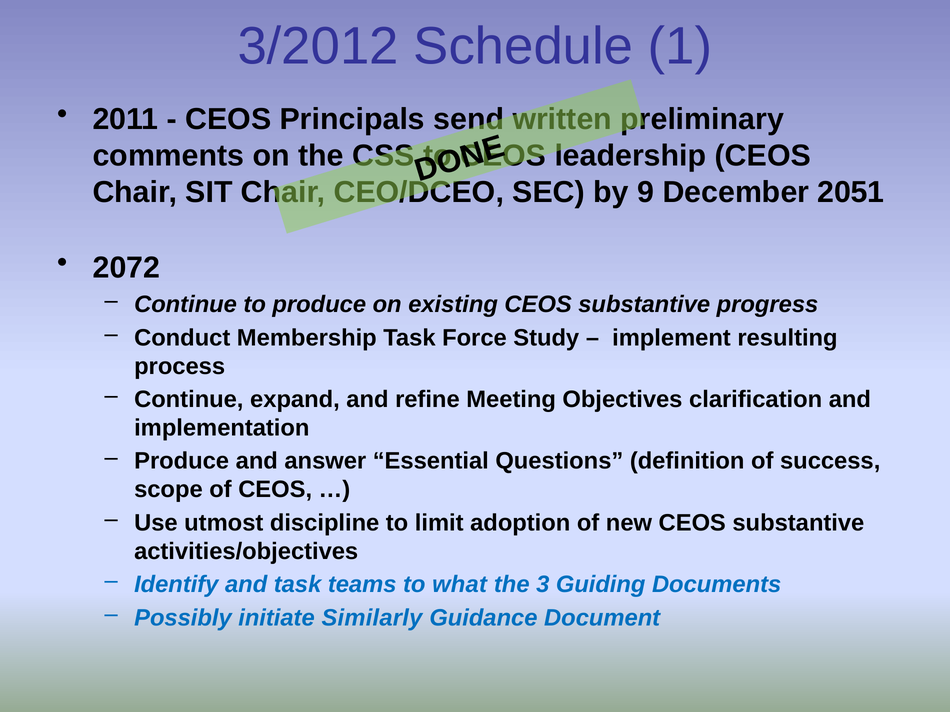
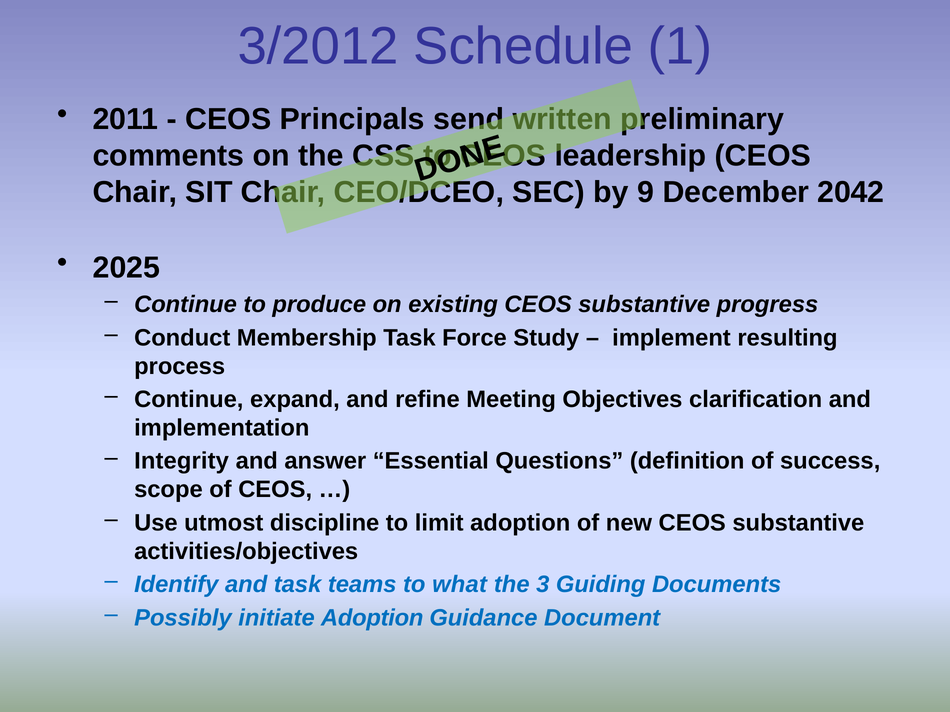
2051: 2051 -> 2042
2072: 2072 -> 2025
Produce at (182, 461): Produce -> Integrity
initiate Similarly: Similarly -> Adoption
